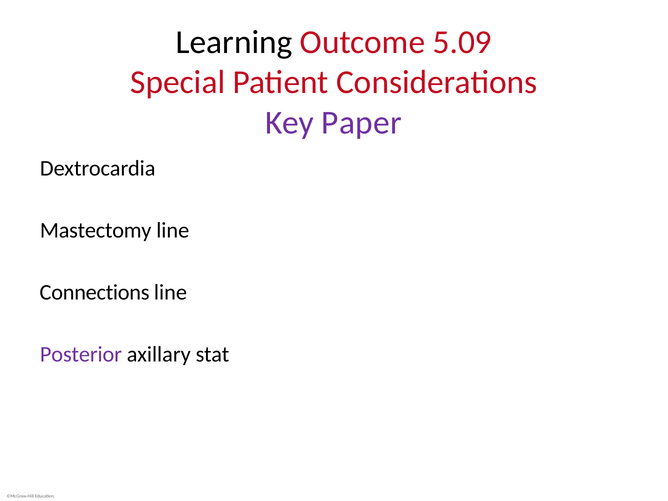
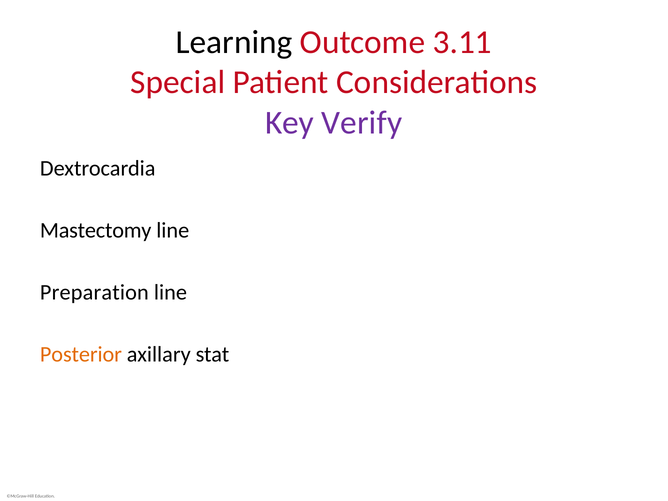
5.09: 5.09 -> 3.11
Paper: Paper -> Verify
Connections: Connections -> Preparation
Posterior colour: purple -> orange
